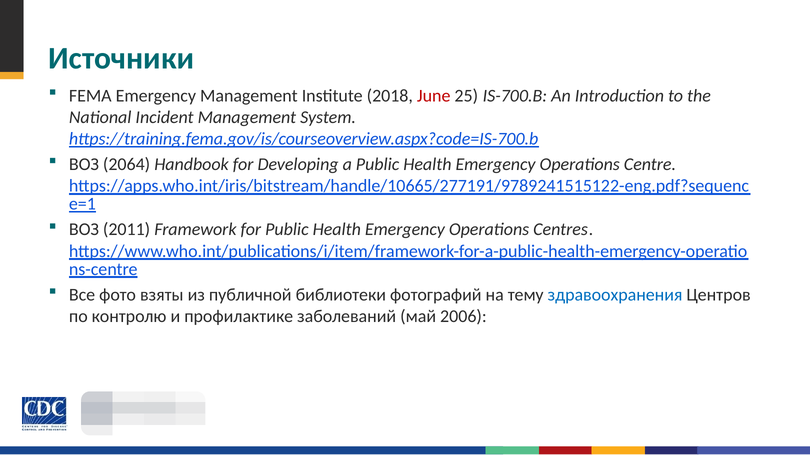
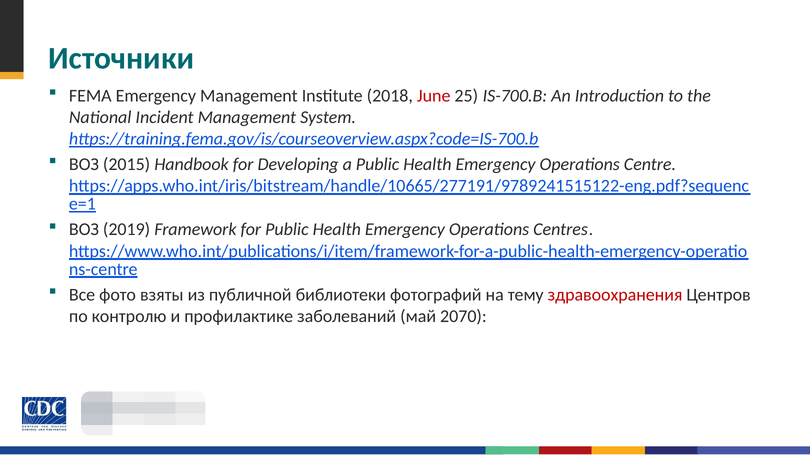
2064: 2064 -> 2015
2011: 2011 -> 2019
здравоохранения colour: blue -> red
2006: 2006 -> 2070
